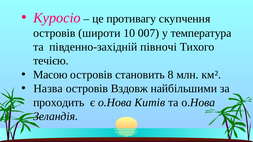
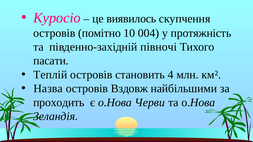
противагу: противагу -> виявилось
широти: широти -> помітно
007: 007 -> 004
температура: температура -> протяжність
течією: течією -> пасати
Масою: Масою -> Теплій
8: 8 -> 4
Китів: Китів -> Черви
